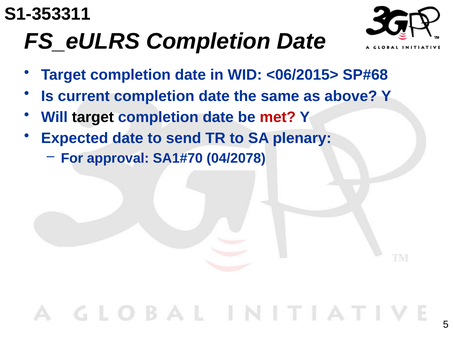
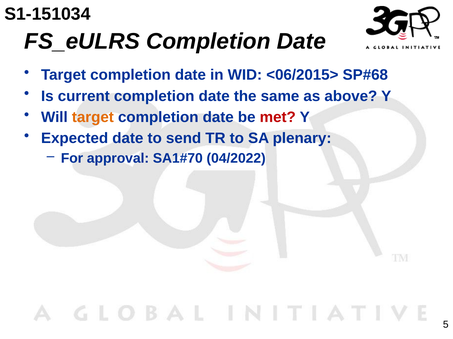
S1-353311: S1-353311 -> S1-151034
target at (93, 117) colour: black -> orange
04/2078: 04/2078 -> 04/2022
